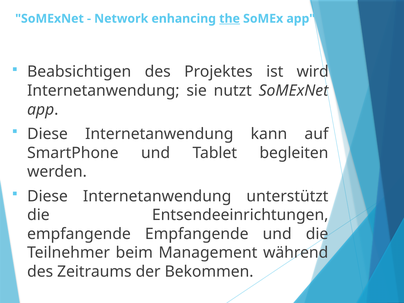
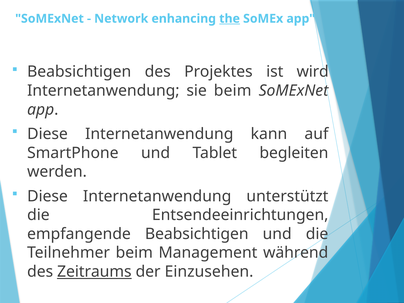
sie nutzt: nutzt -> beim
empfangende Empfangende: Empfangende -> Beabsichtigen
Zeitraums underline: none -> present
Bekommen: Bekommen -> Einzusehen
